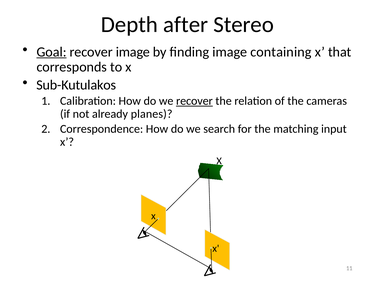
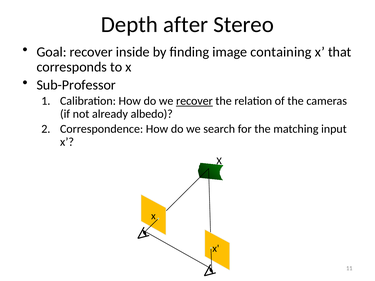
Goal underline: present -> none
recover image: image -> inside
Sub-Kutulakos: Sub-Kutulakos -> Sub-Professor
planes: planes -> albedo
